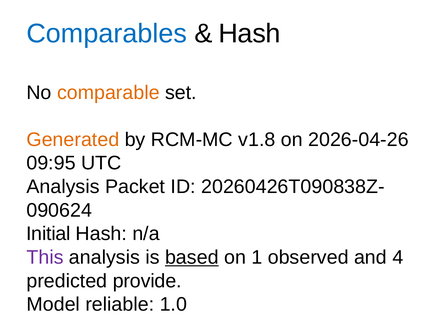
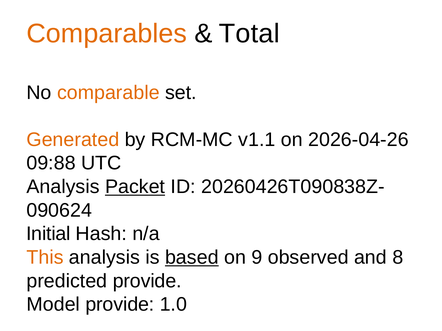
Comparables colour: blue -> orange
Hash at (249, 34): Hash -> Total
v1.8: v1.8 -> v1.1
09:95: 09:95 -> 09:88
Packet underline: none -> present
This colour: purple -> orange
1: 1 -> 9
4: 4 -> 8
Model reliable: reliable -> provide
